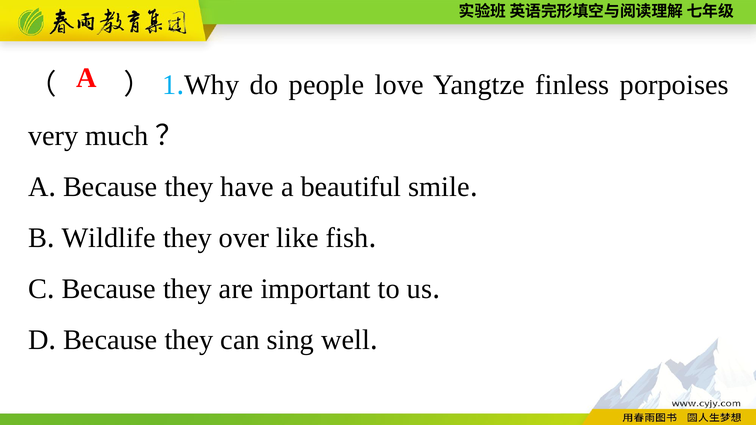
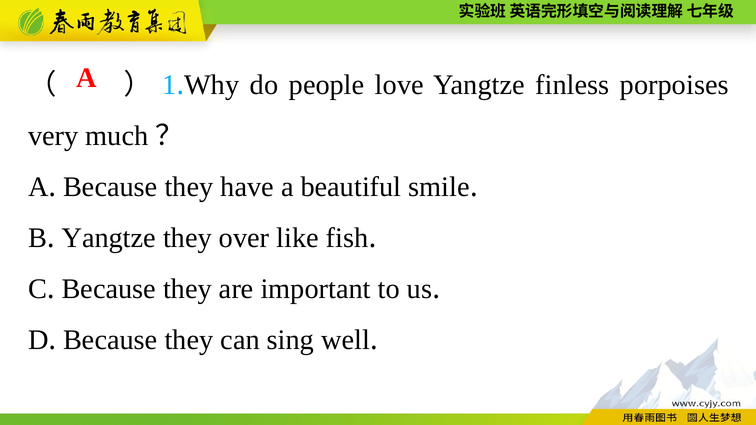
Wildlife at (109, 238): Wildlife -> Yangtze
